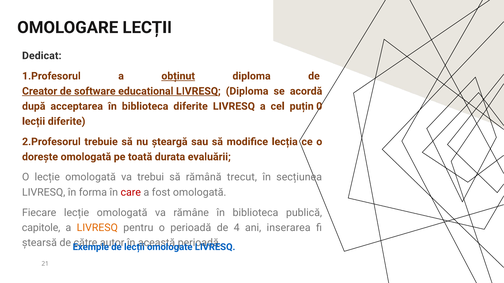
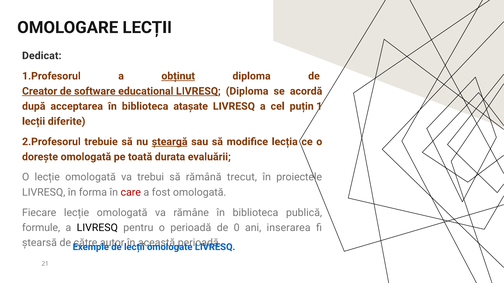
biblioteca diferite: diferite -> atașate
0: 0 -> 1
șteargă underline: none -> present
secțiunea: secțiunea -> proiectele
capitole: capitole -> formule
LIVRESQ at (97, 228) colour: orange -> black
4: 4 -> 0
